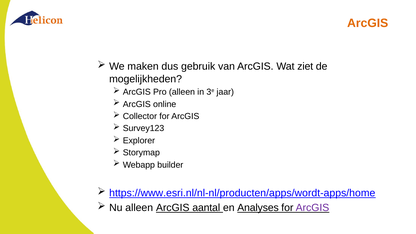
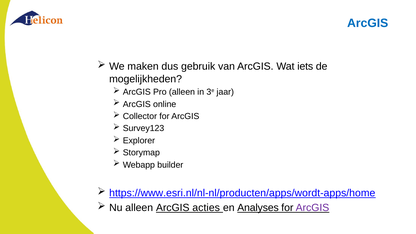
ArcGIS at (368, 23) colour: orange -> blue
ziet: ziet -> iets
aantal: aantal -> acties
